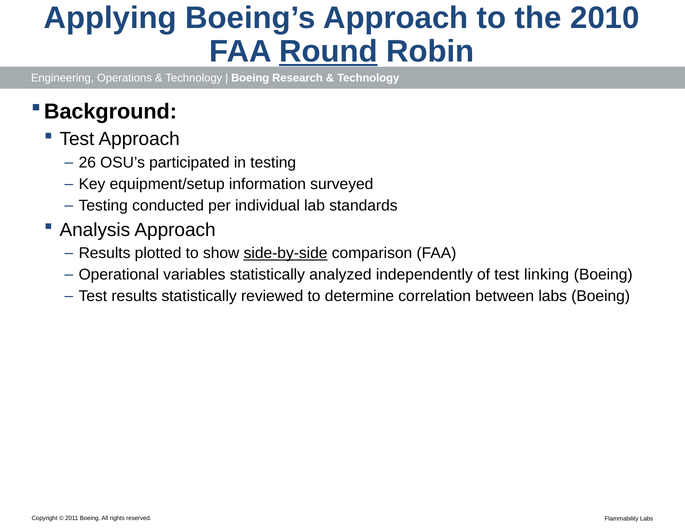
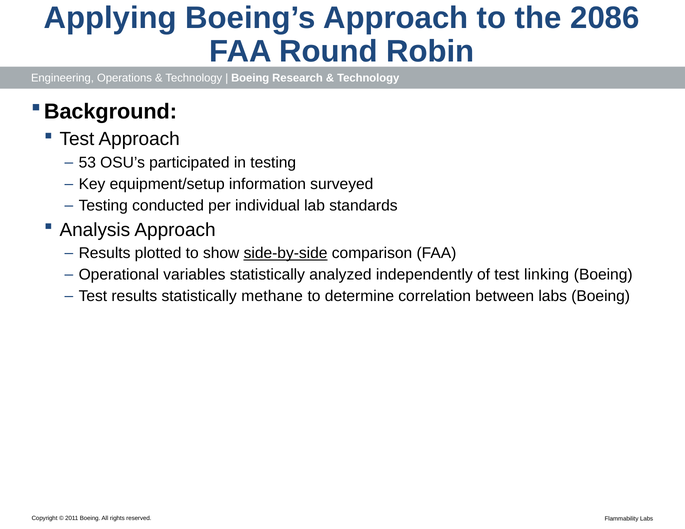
2010: 2010 -> 2086
Round underline: present -> none
26: 26 -> 53
reviewed: reviewed -> methane
